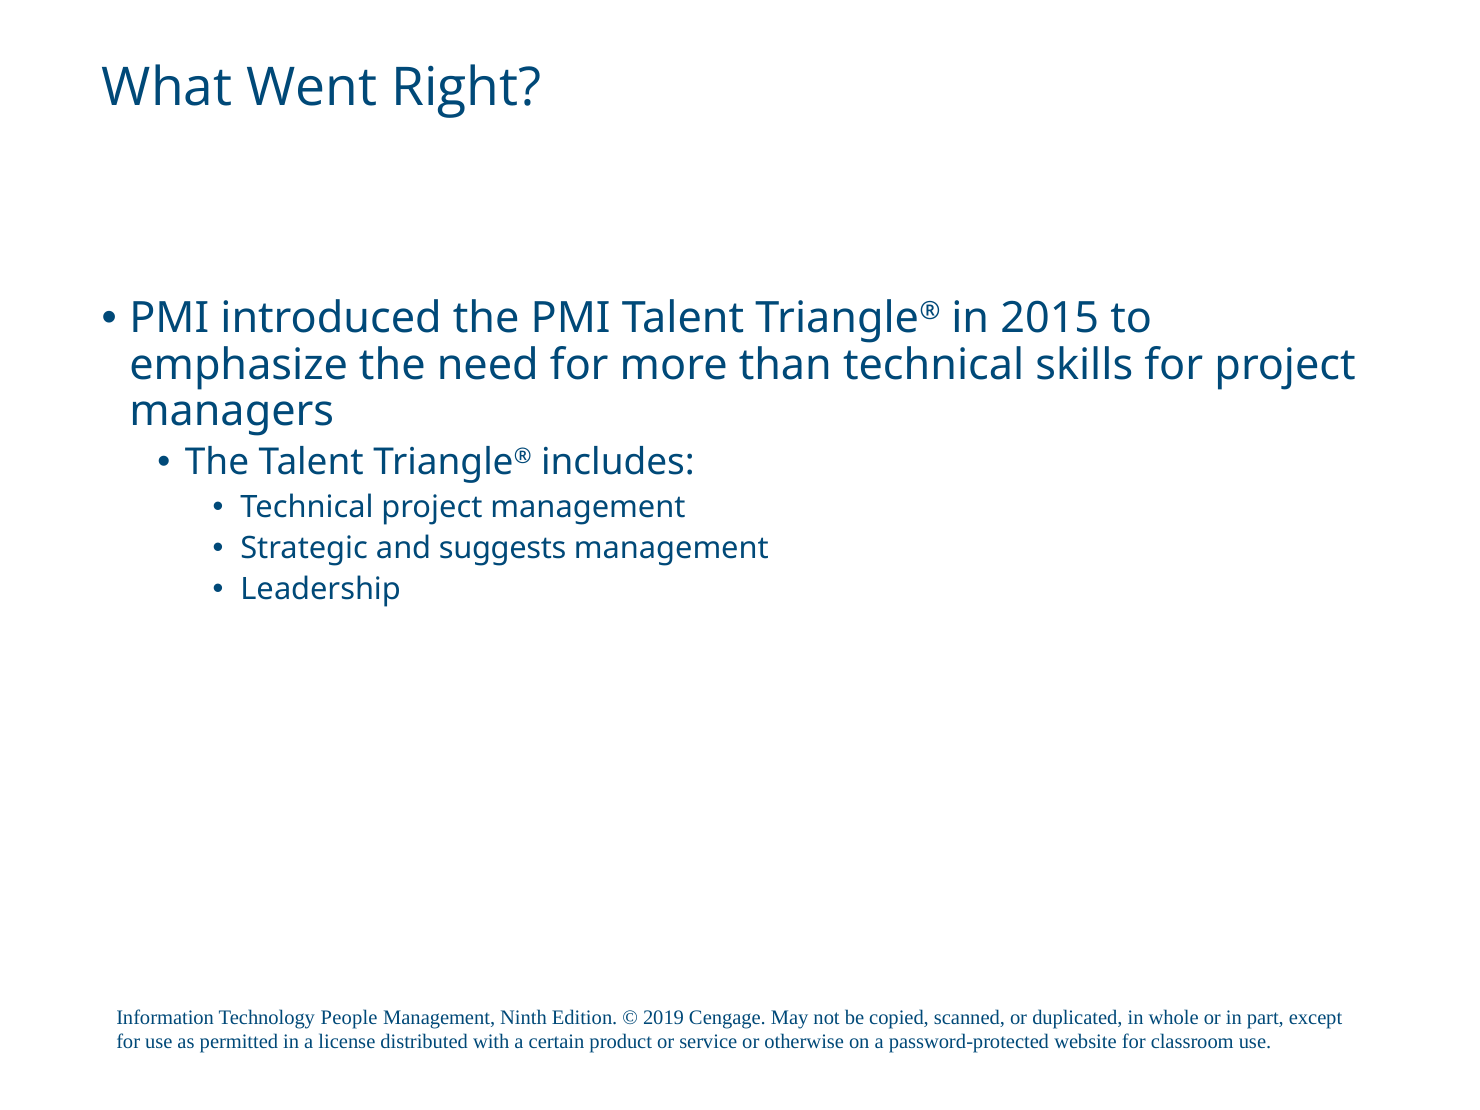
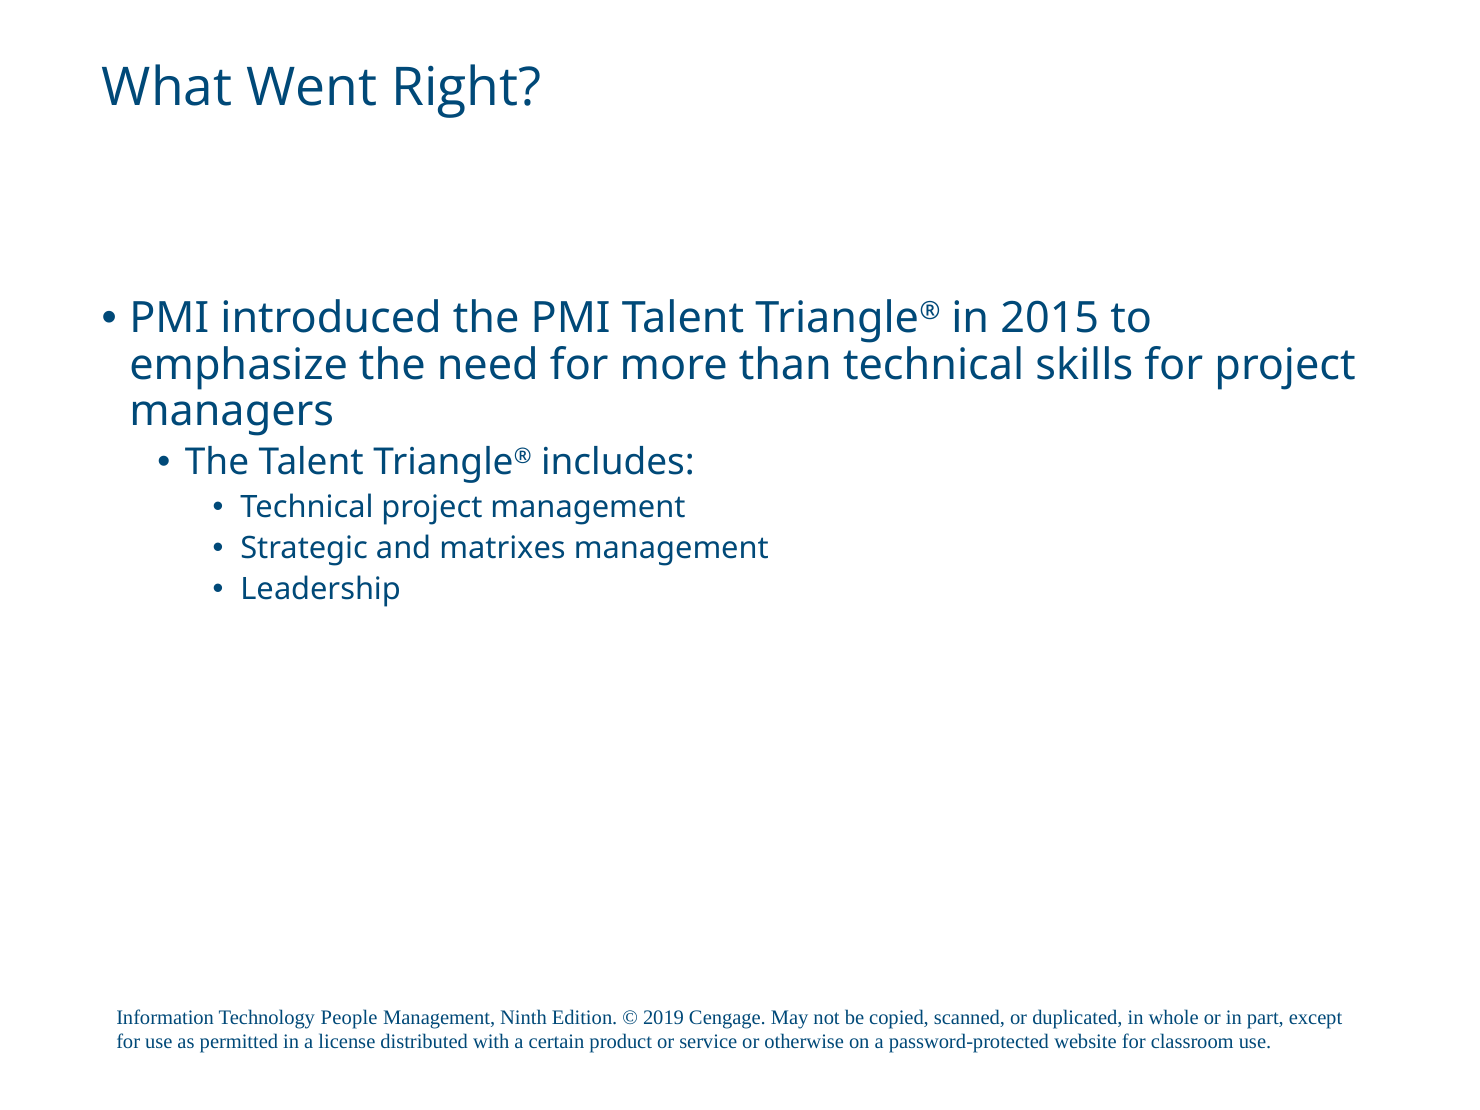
suggests: suggests -> matrixes
